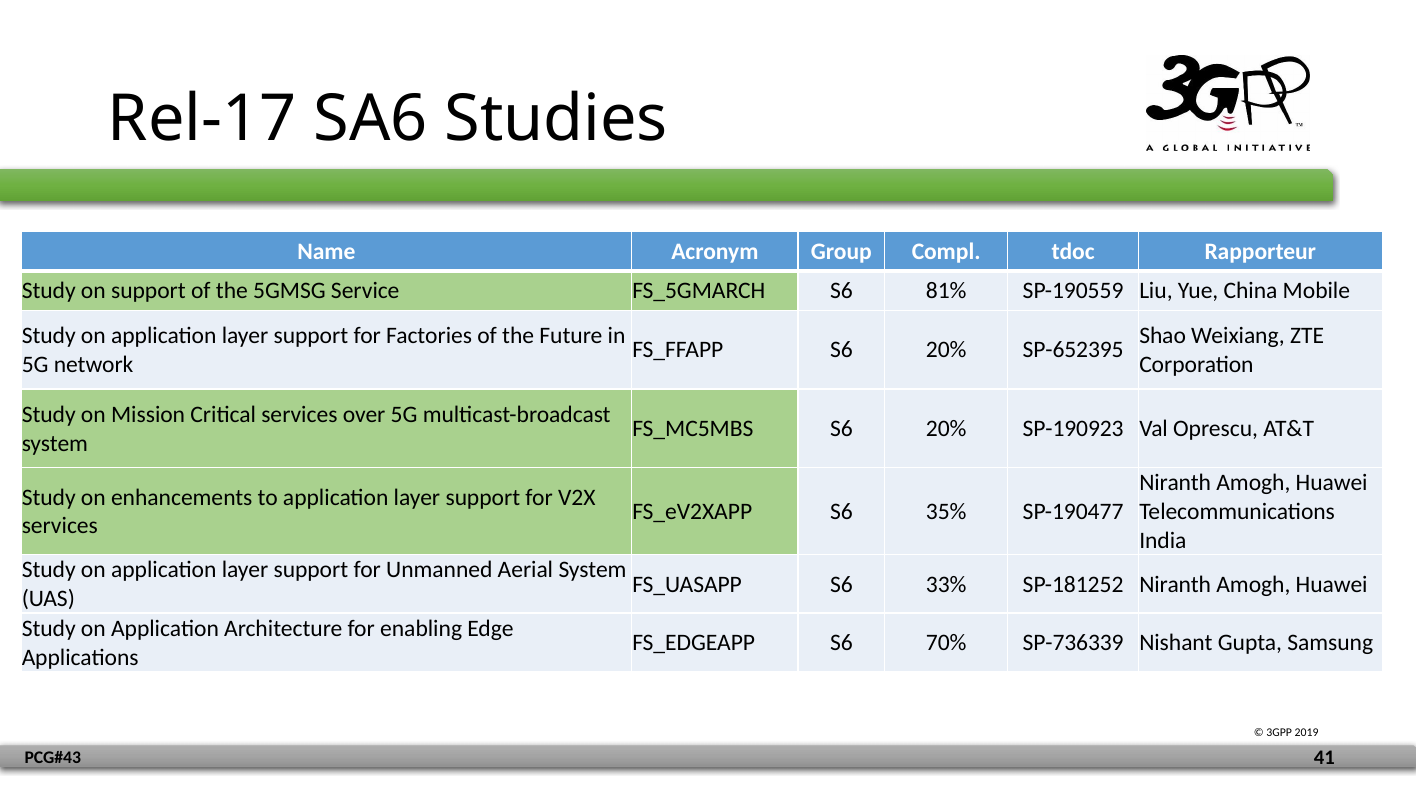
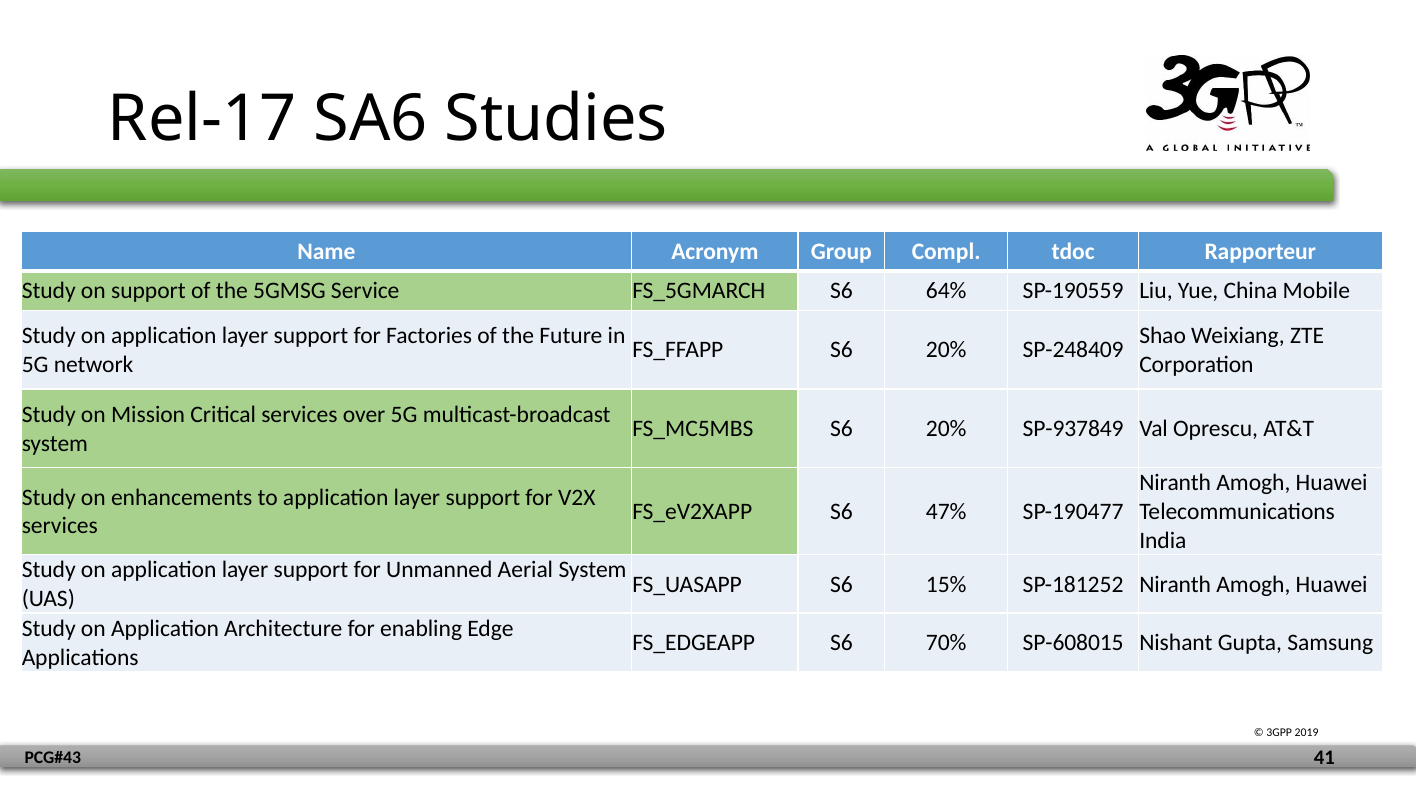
81%: 81% -> 64%
SP-652395: SP-652395 -> SP-248409
SP-190923: SP-190923 -> SP-937849
35%: 35% -> 47%
33%: 33% -> 15%
SP-736339: SP-736339 -> SP-608015
